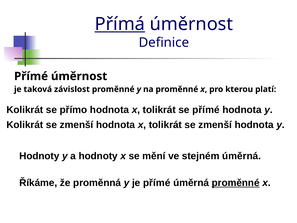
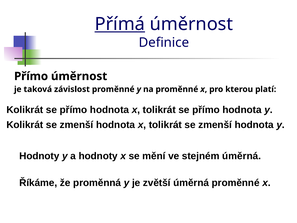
Přímé at (31, 76): Přímé -> Přímo
tolikrát se přímé: přímé -> přímo
je přímé: přímé -> zvětší
proměnné at (236, 183) underline: present -> none
